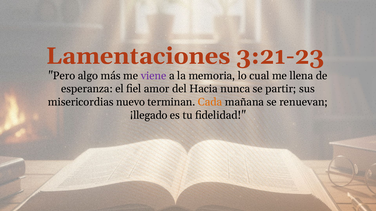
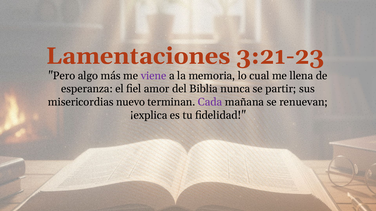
Hacia: Hacia -> Biblia
Cada colour: orange -> purple
¡llegado: ¡llegado -> ¡explica
